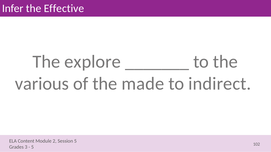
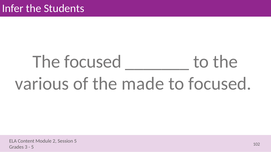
Effective: Effective -> Students
The explore: explore -> focused
to indirect: indirect -> focused
